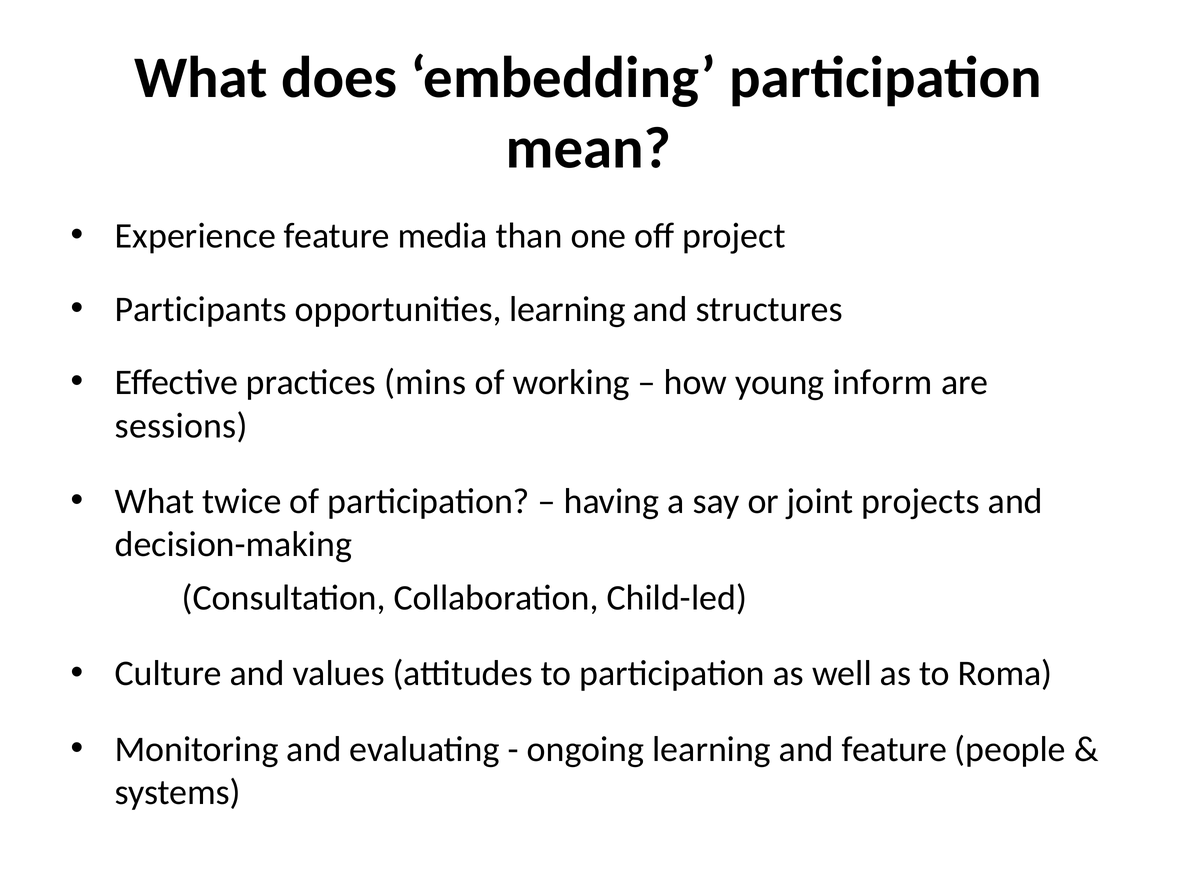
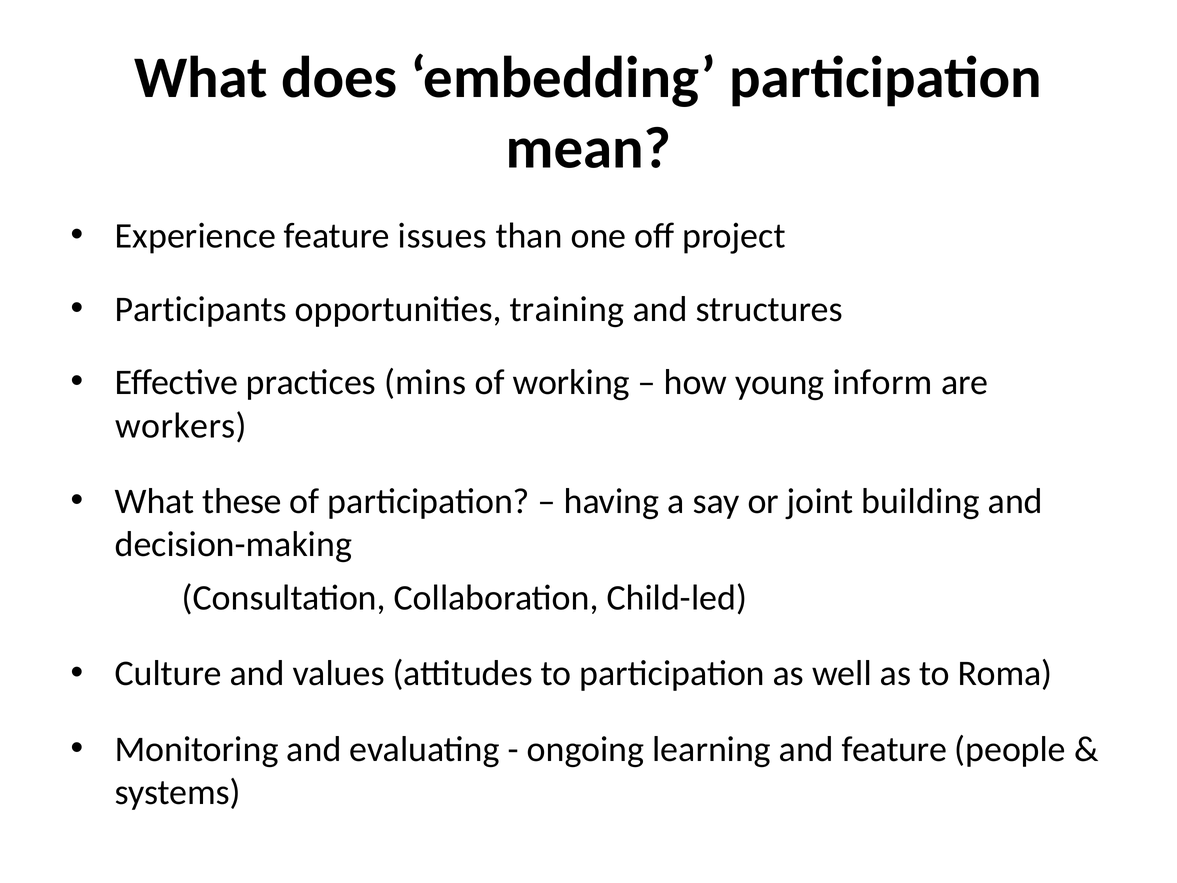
media: media -> issues
opportunities learning: learning -> training
sessions: sessions -> workers
twice: twice -> these
projects: projects -> building
